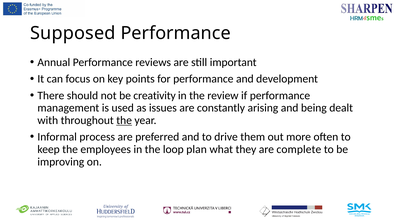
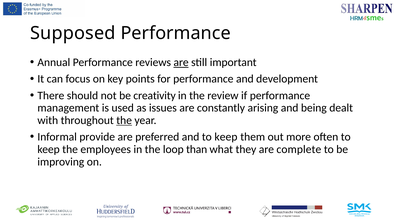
are at (181, 62) underline: none -> present
process: process -> provide
and to drive: drive -> keep
plan: plan -> than
